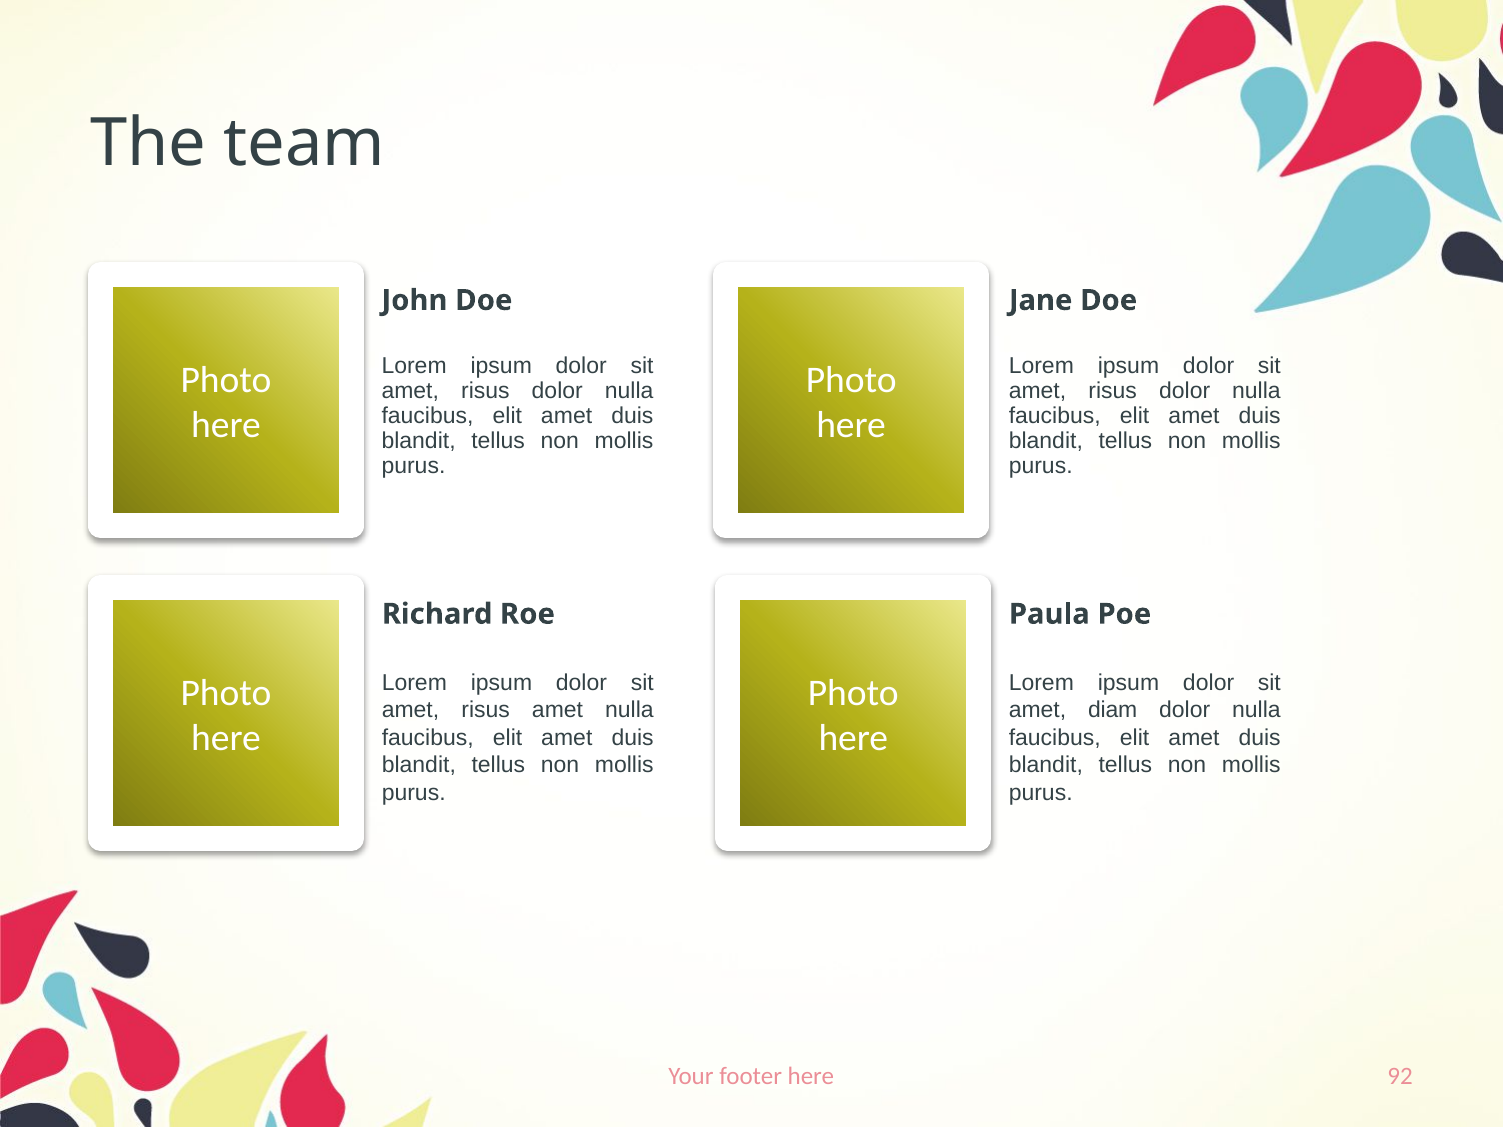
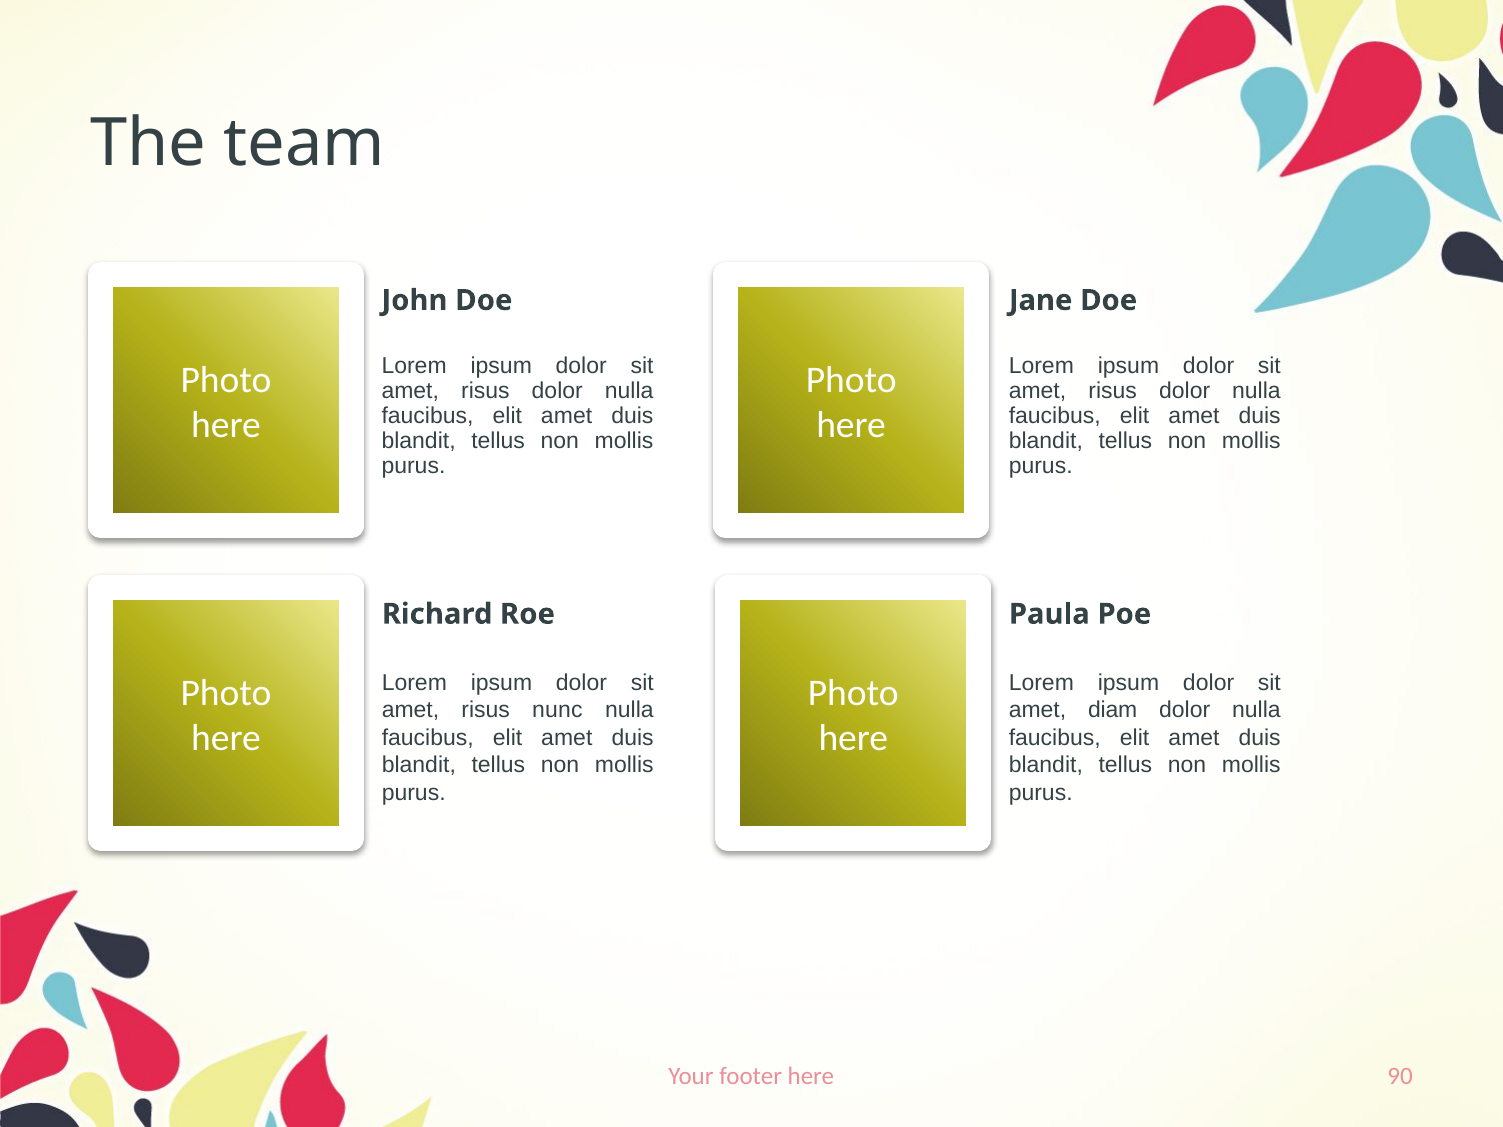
risus amet: amet -> nunc
92: 92 -> 90
